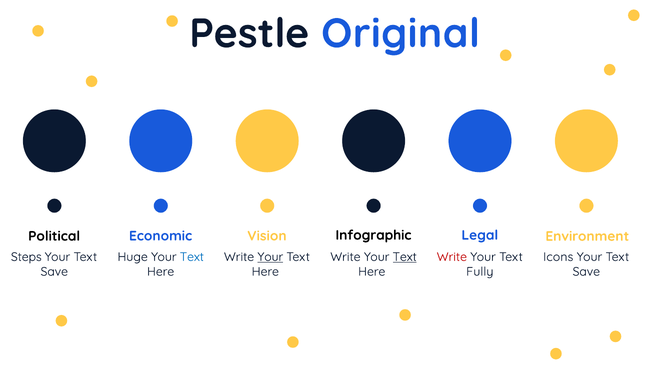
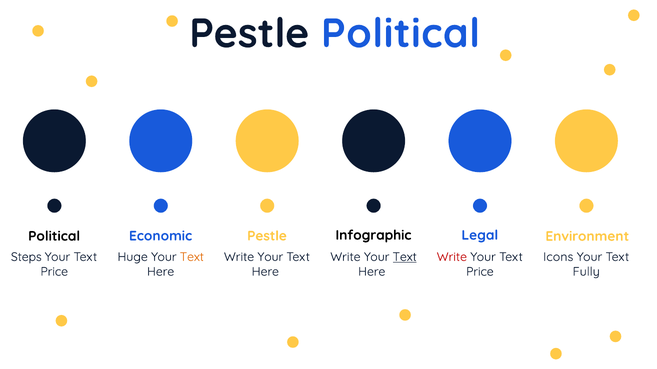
Pestle Original: Original -> Political
Vision at (267, 236): Vision -> Pestle
Text at (192, 257) colour: blue -> orange
Your at (270, 257) underline: present -> none
Save at (54, 272): Save -> Price
Fully at (480, 272): Fully -> Price
Save at (586, 272): Save -> Fully
